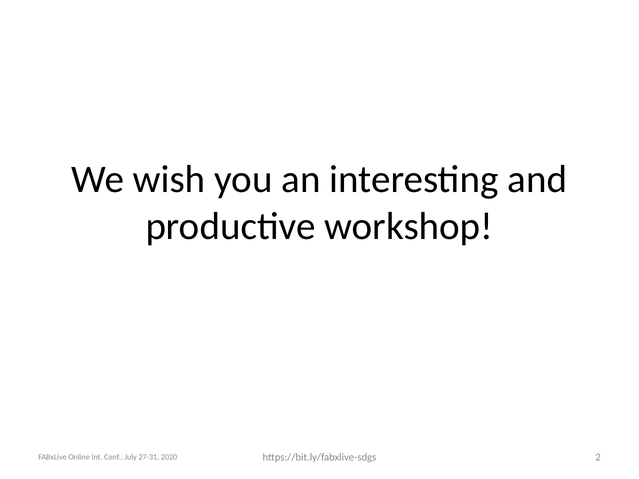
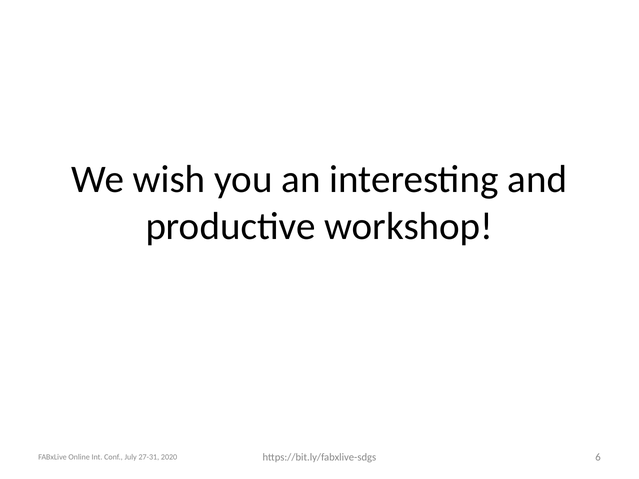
2: 2 -> 6
